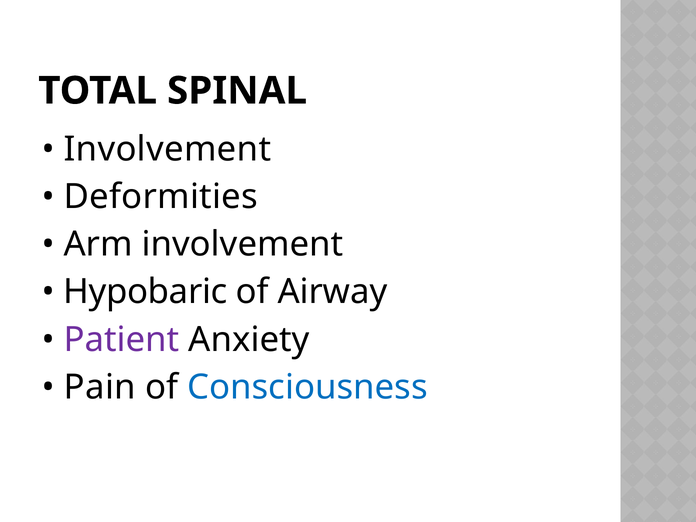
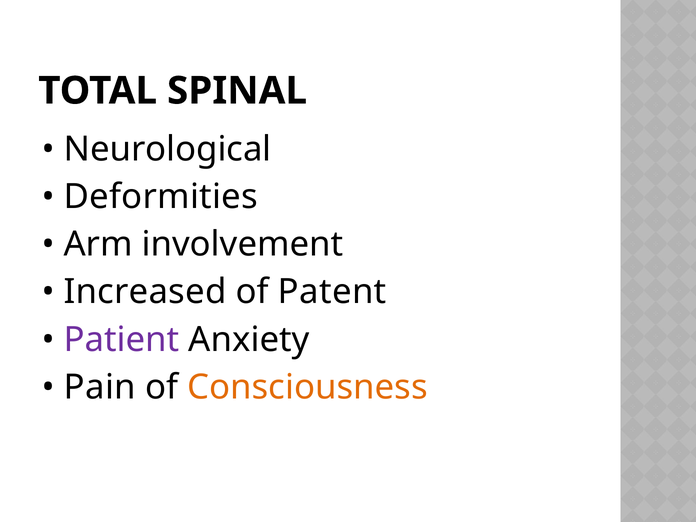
Involvement at (167, 149): Involvement -> Neurological
Hypobaric: Hypobaric -> Increased
Airway: Airway -> Patent
Consciousness colour: blue -> orange
